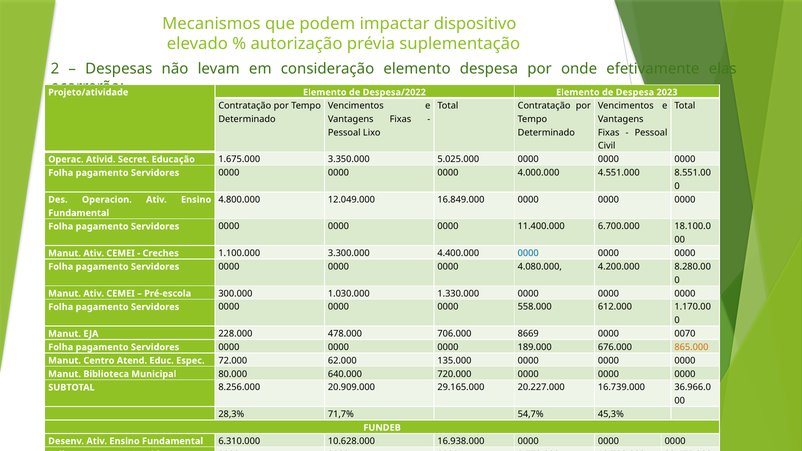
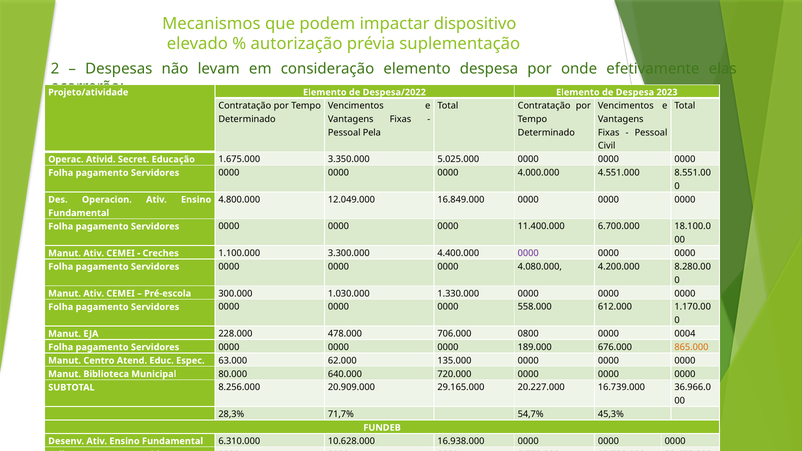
Lixo: Lixo -> Pela
0000 at (528, 253) colour: blue -> purple
8669: 8669 -> 0800
0070: 0070 -> 0004
72.000: 72.000 -> 63.000
